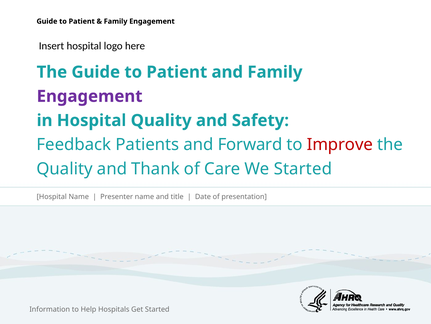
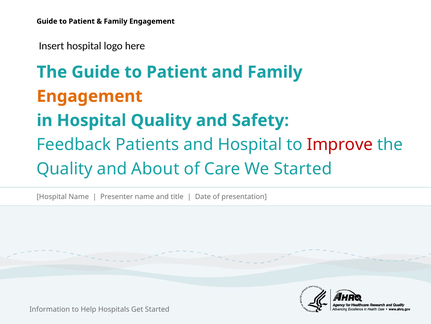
Engagement at (90, 96) colour: purple -> orange
and Forward: Forward -> Hospital
Thank: Thank -> About
